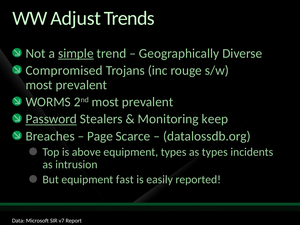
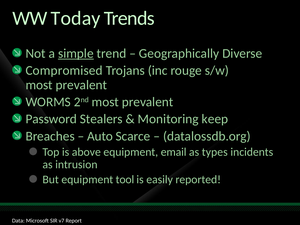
Adjust: Adjust -> Today
Password underline: present -> none
Page: Page -> Auto
equipment types: types -> email
fast: fast -> tool
